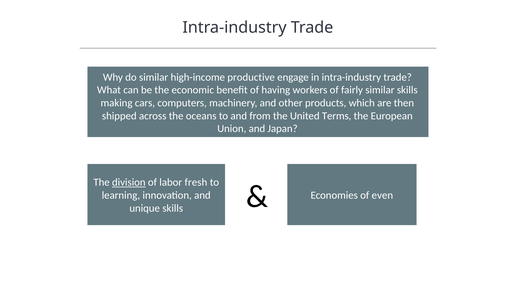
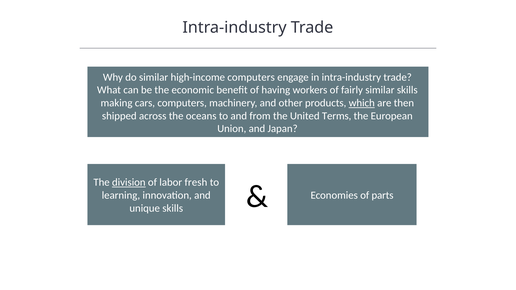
high-income productive: productive -> computers
which underline: none -> present
even: even -> parts
